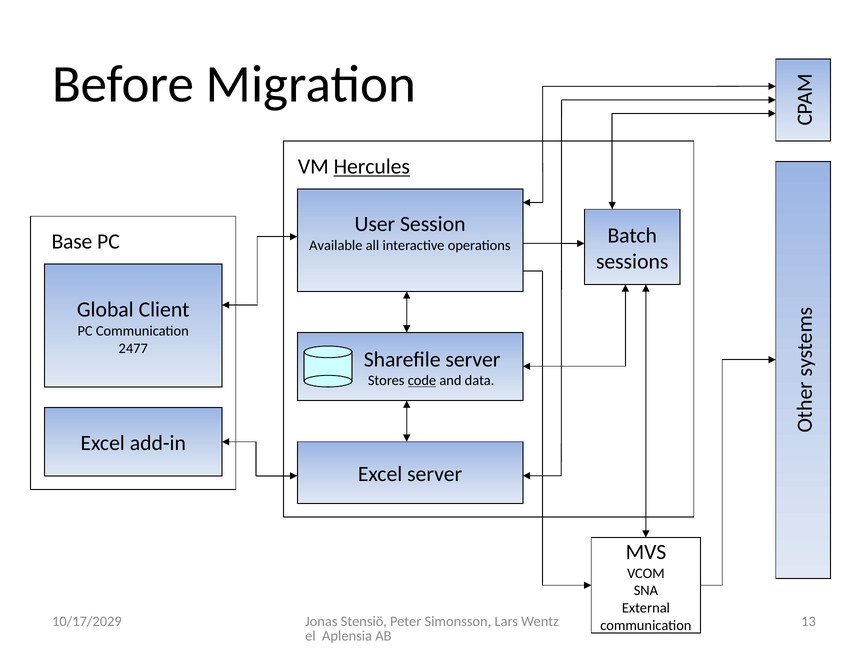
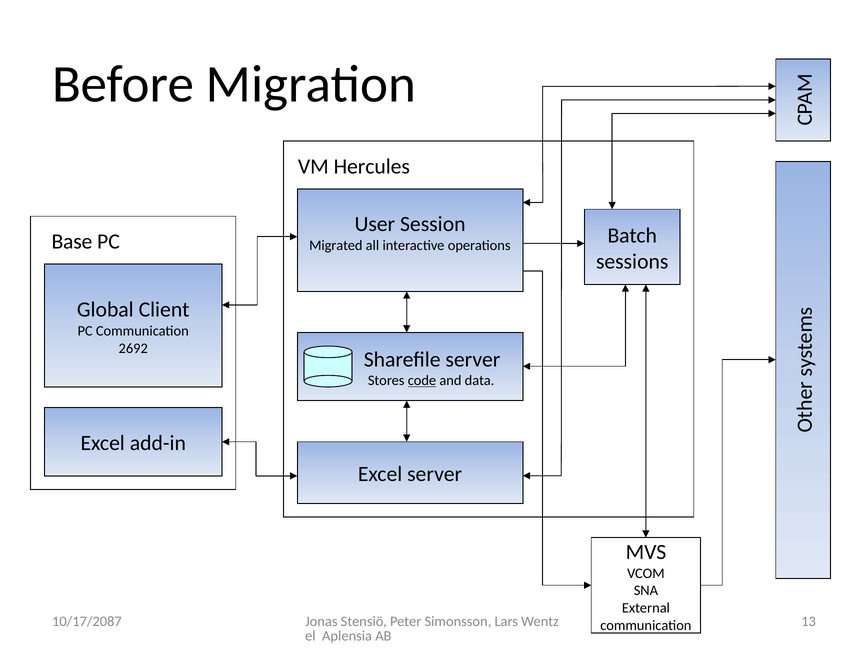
Hercules underline: present -> none
Available: Available -> Migrated
2477: 2477 -> 2692
10/17/2029: 10/17/2029 -> 10/17/2087
